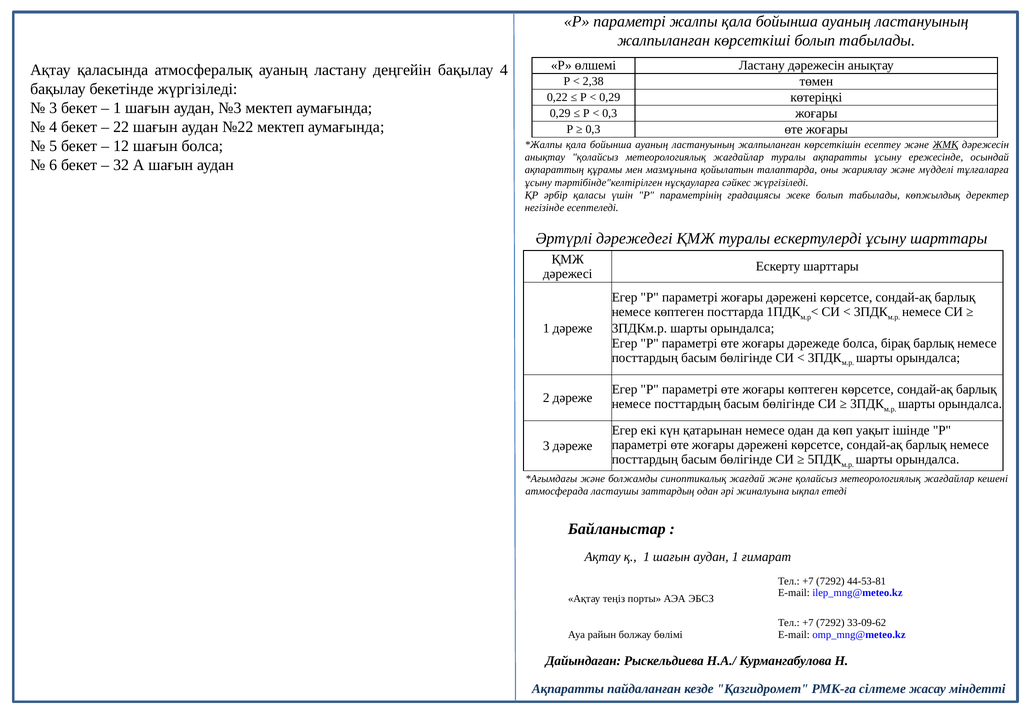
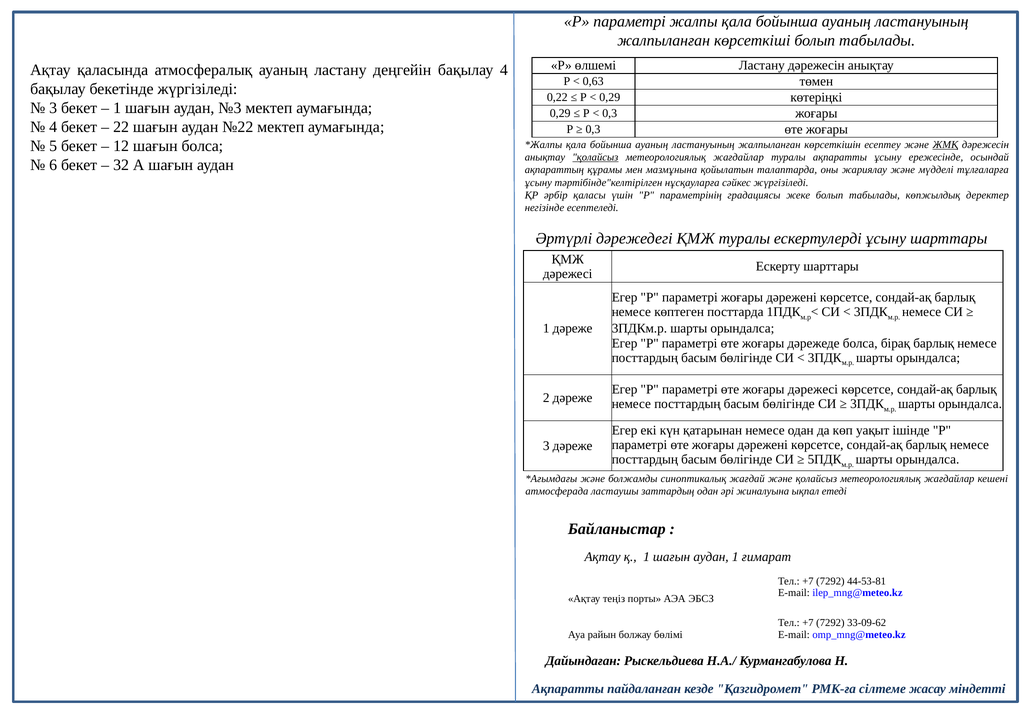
2,38: 2,38 -> 0,63
қолайсыз at (595, 157) underline: none -> present
жоғары көптеген: көптеген -> дәрежесі
